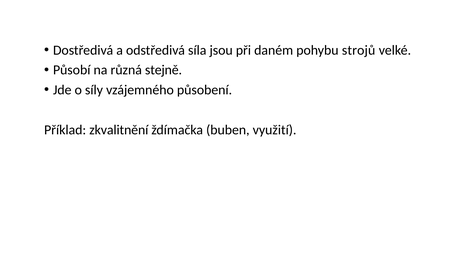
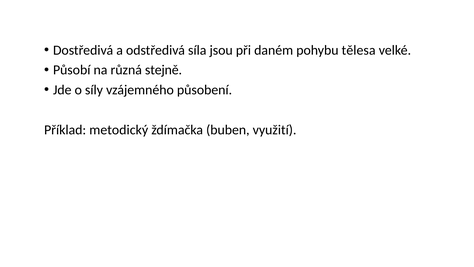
strojů: strojů -> tělesa
zkvalitnění: zkvalitnění -> metodický
